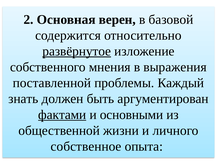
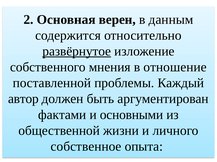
базовой: базовой -> данным
выражения: выражения -> отношение
знать: знать -> автор
фактами underline: present -> none
